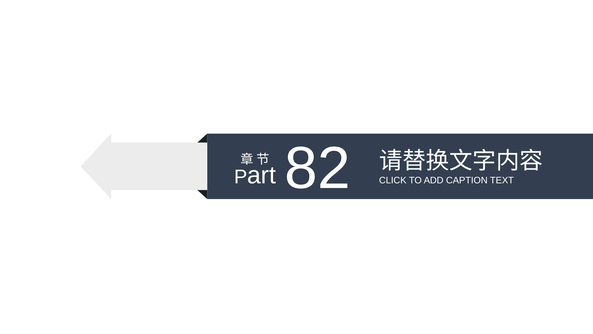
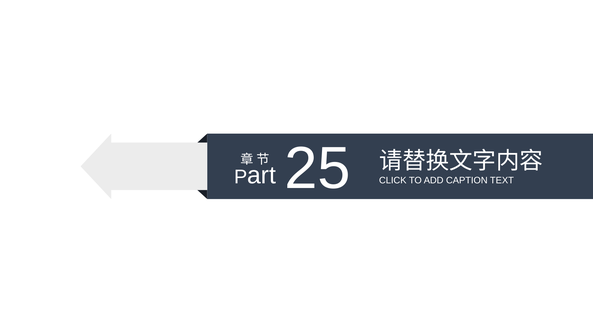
82: 82 -> 25
